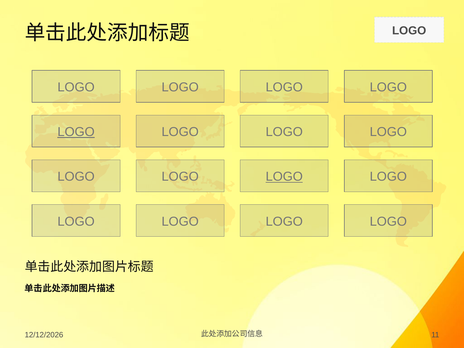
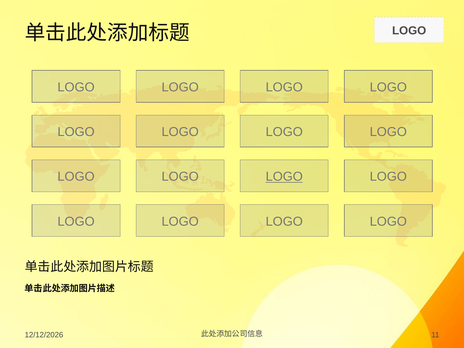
LOGO at (76, 132) underline: present -> none
